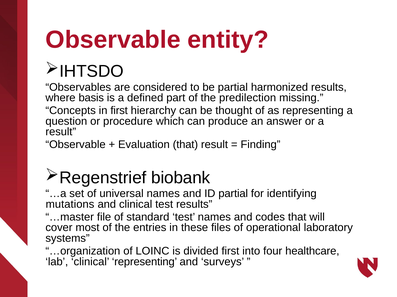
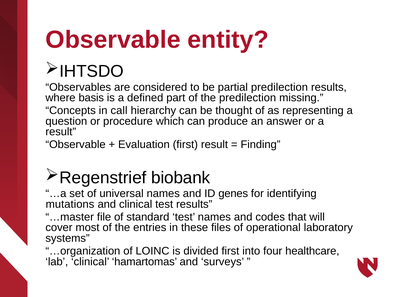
partial harmonized: harmonized -> predilection
in first: first -> call
Evaluation that: that -> first
ID partial: partial -> genes
clinical representing: representing -> hamartomas
